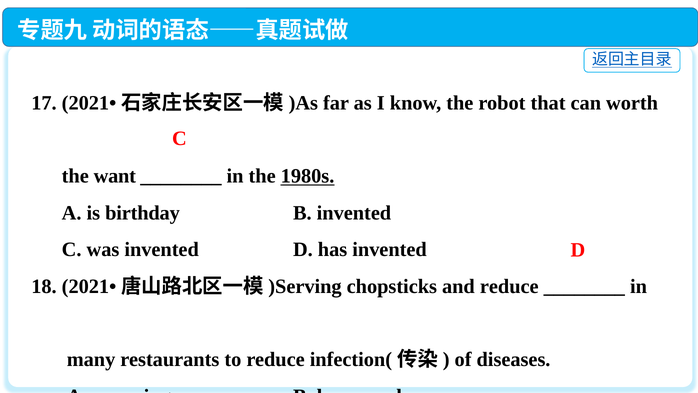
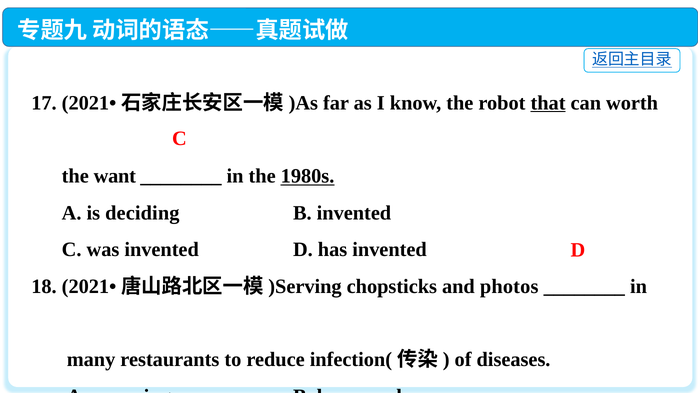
that underline: none -> present
birthday: birthday -> deciding
and reduce: reduce -> photos
